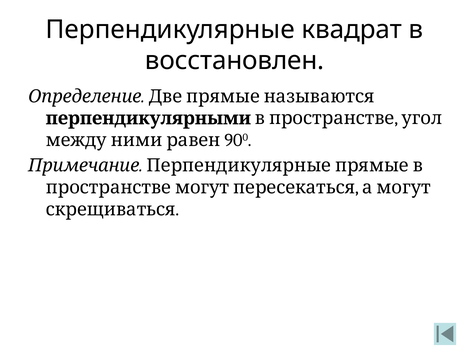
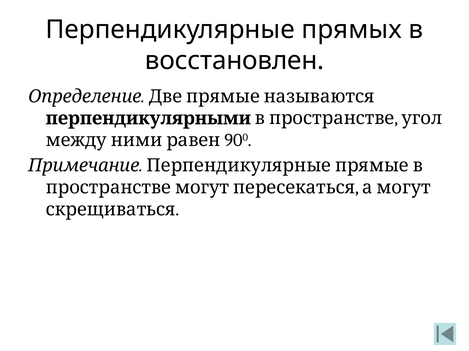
квадрат: квадрат -> прямых
